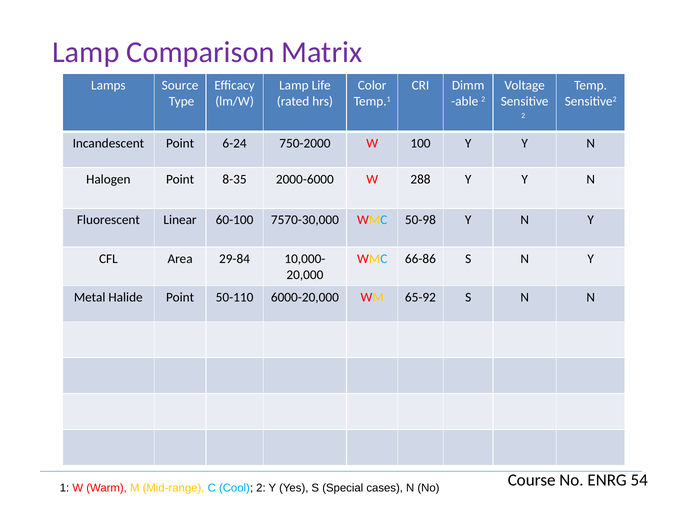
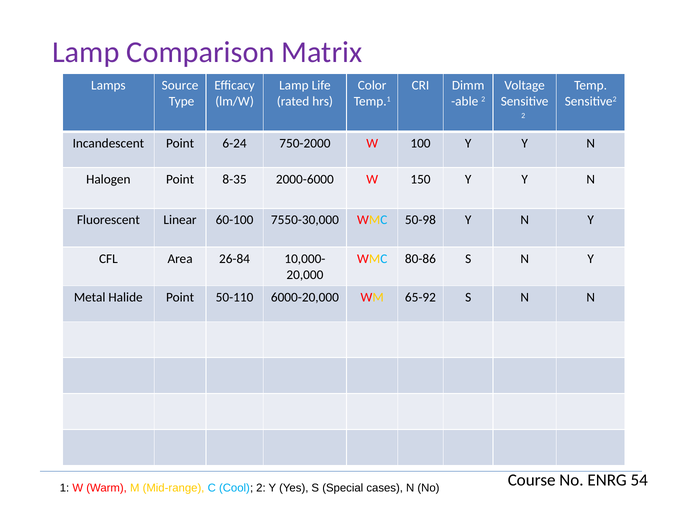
288: 288 -> 150
7570-30,000: 7570-30,000 -> 7550-30,000
29-84: 29-84 -> 26-84
66-86: 66-86 -> 80-86
